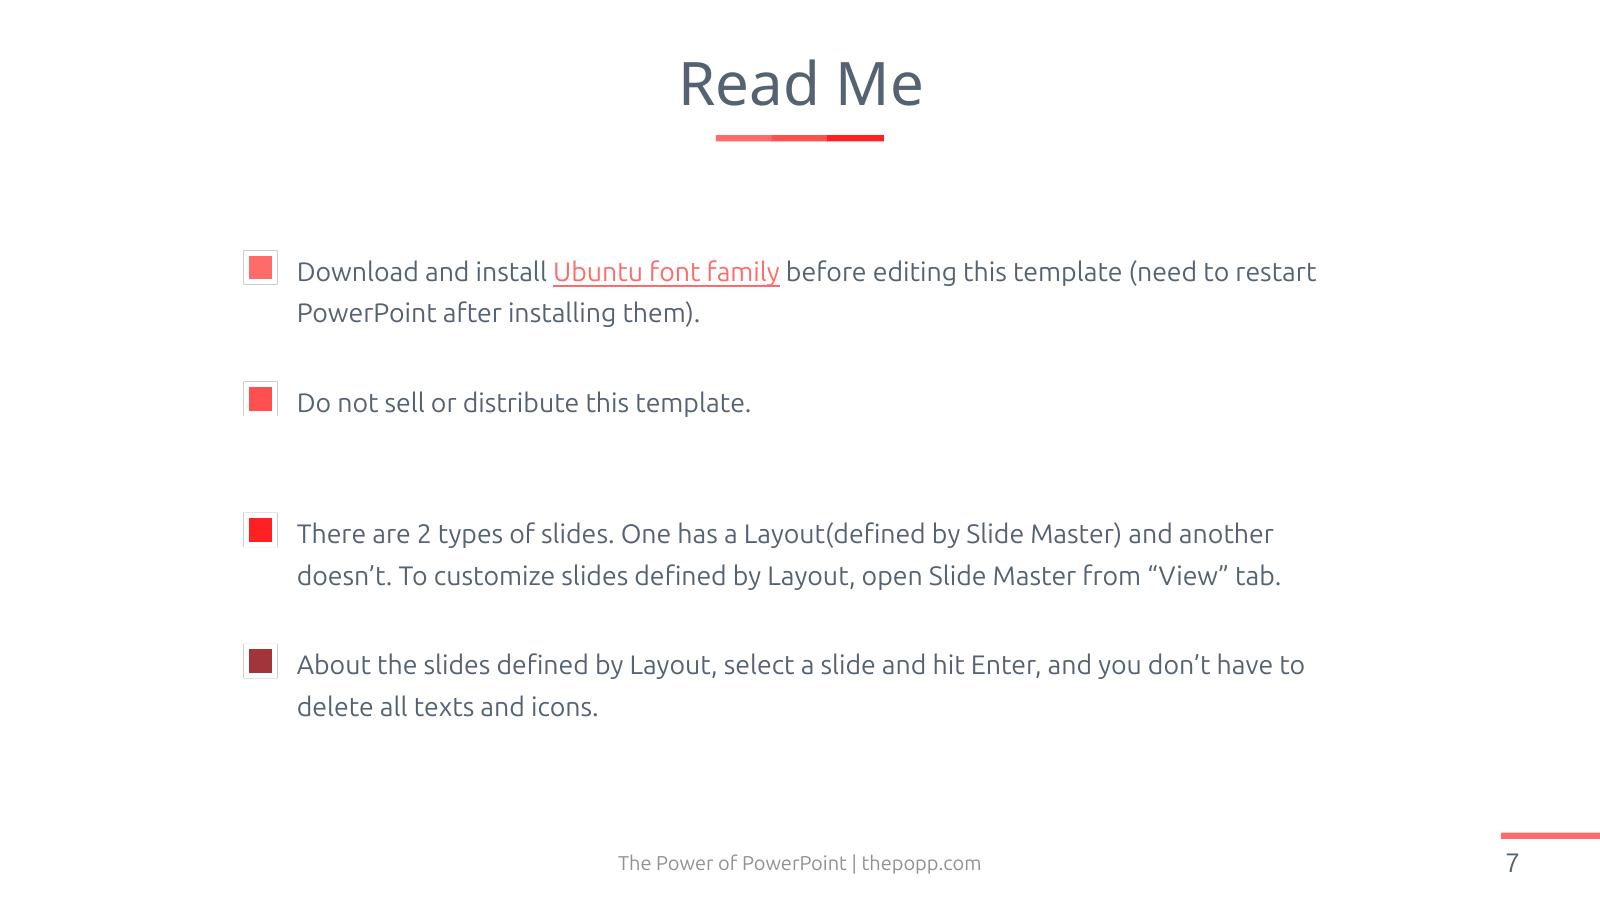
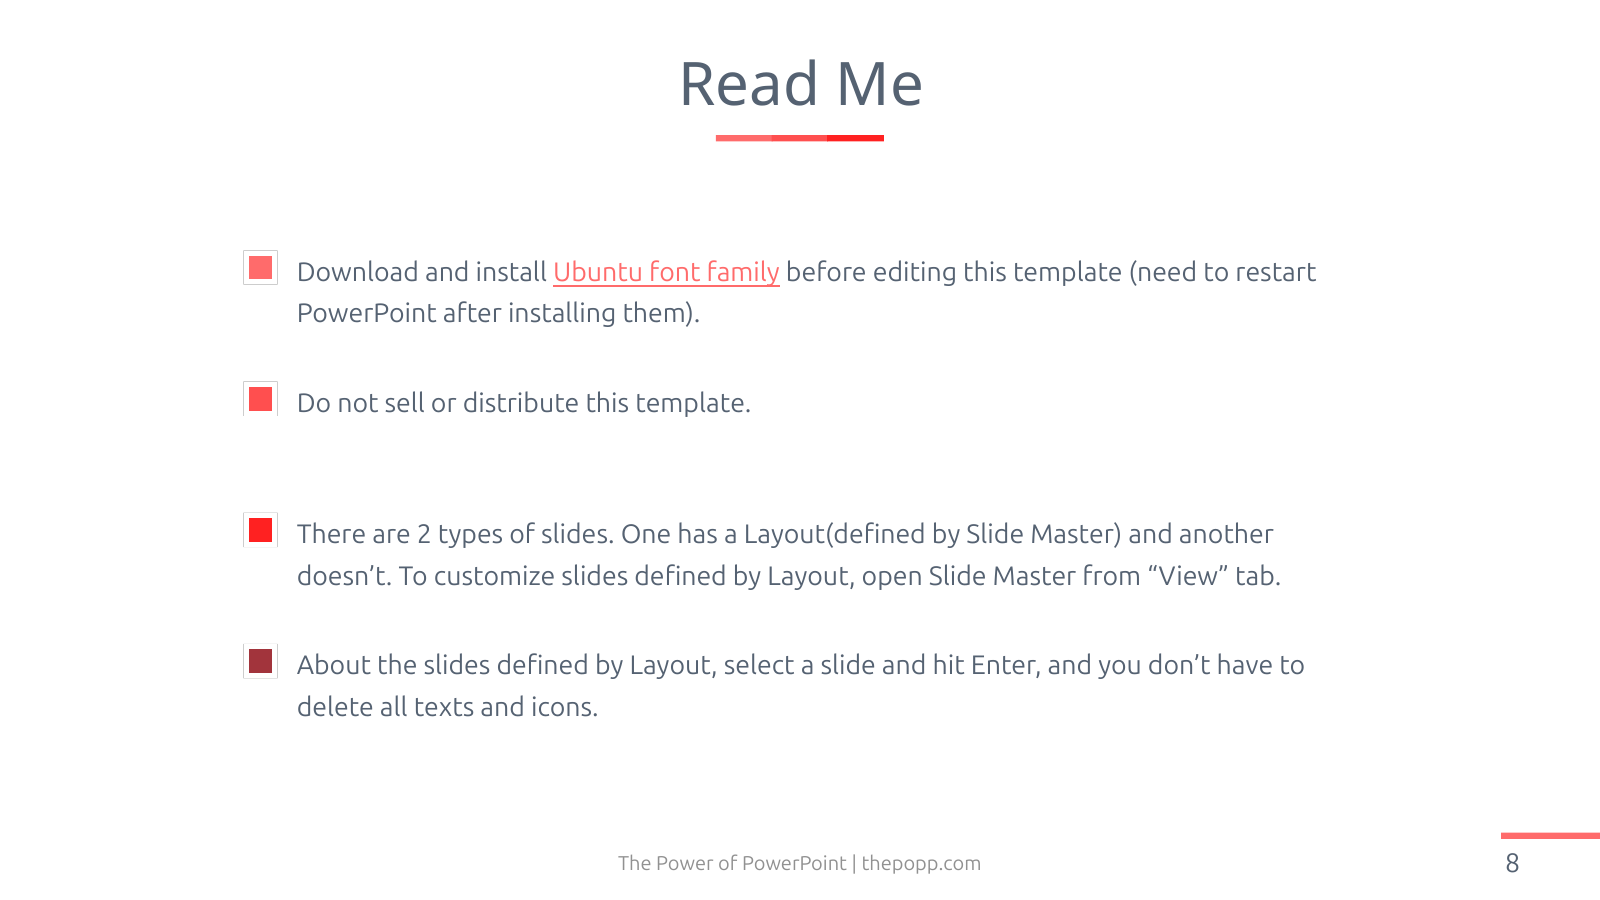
7: 7 -> 8
